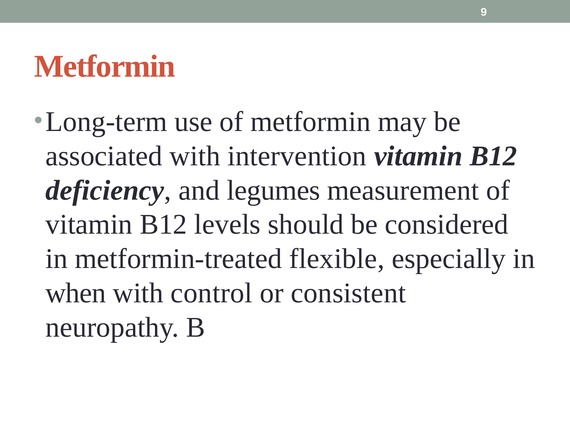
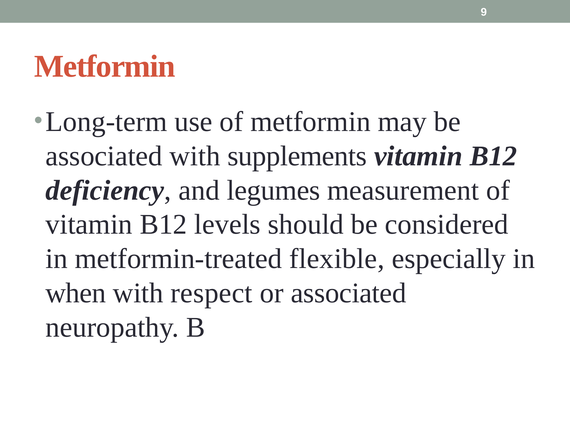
intervention: intervention -> supplements
control: control -> respect
or consistent: consistent -> associated
